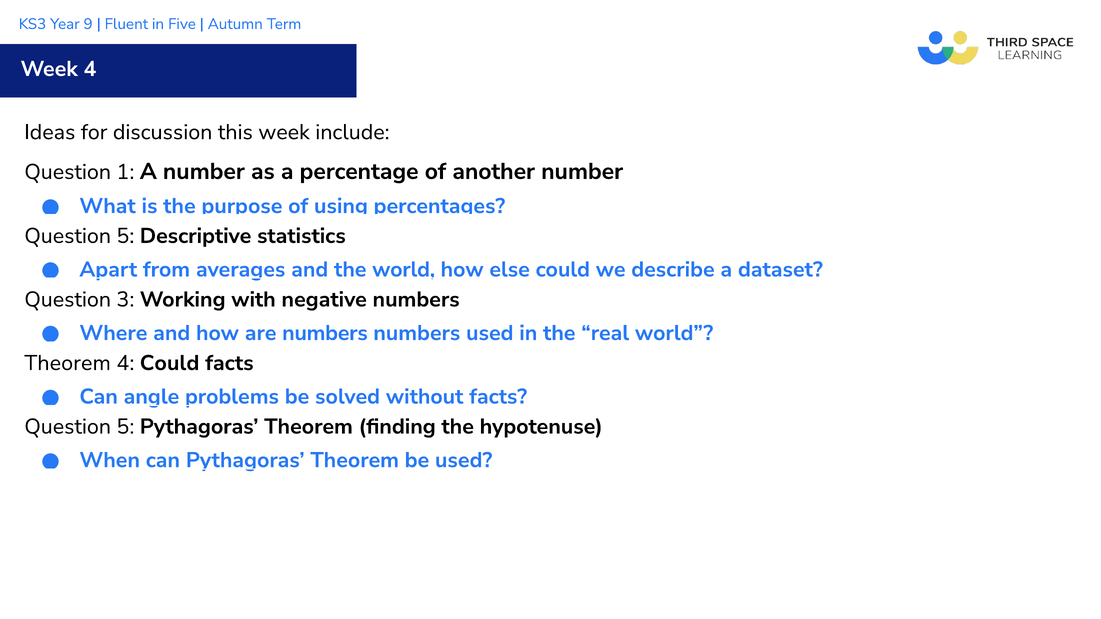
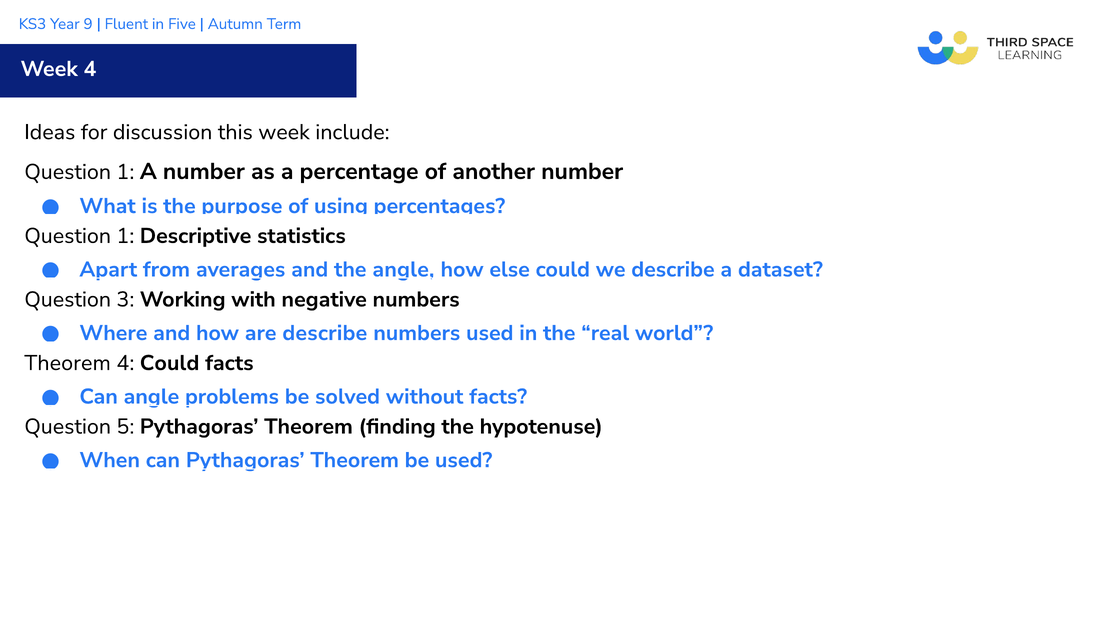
5 at (125, 236): 5 -> 1
the world: world -> angle
are numbers: numbers -> describe
